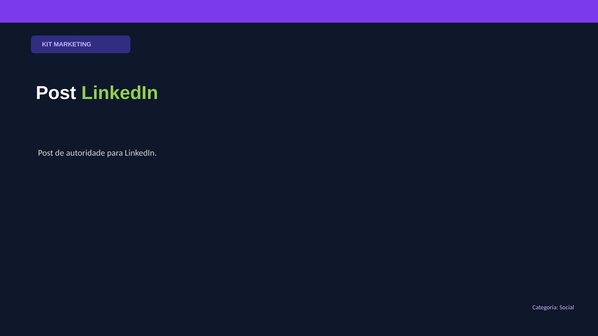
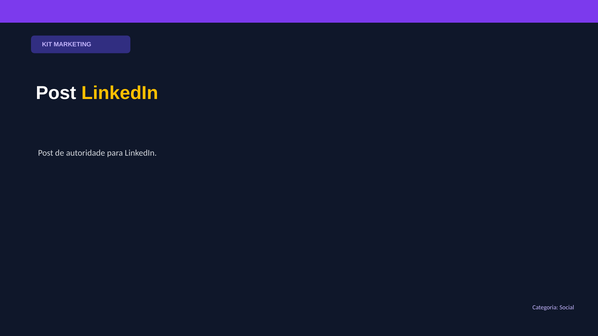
LinkedIn at (120, 93) colour: light green -> yellow
